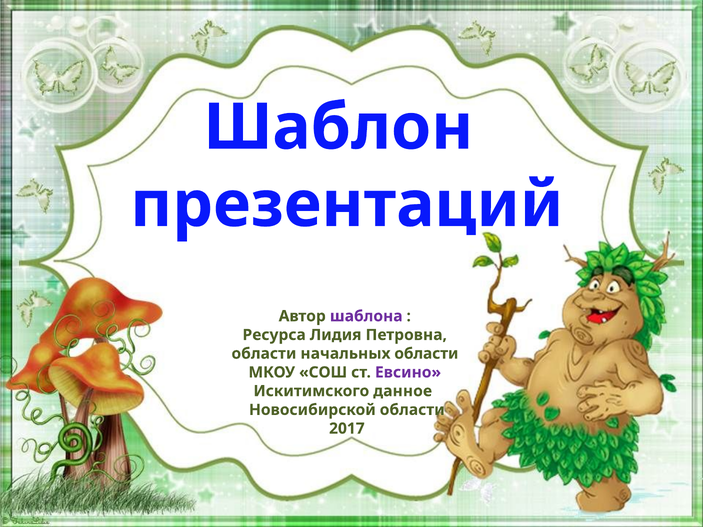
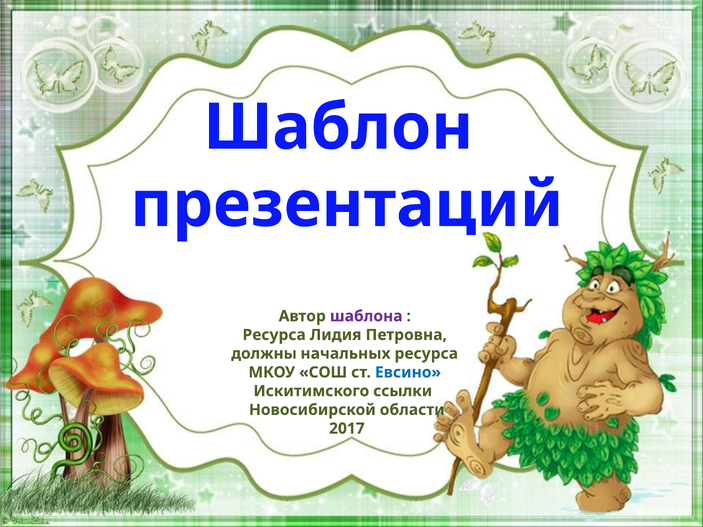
области at (264, 354): области -> должны
начальных области: области -> ресурса
Евсино colour: purple -> blue
данное: данное -> ссылки
